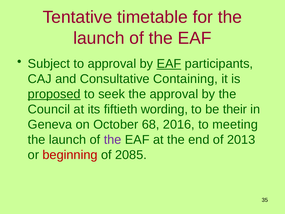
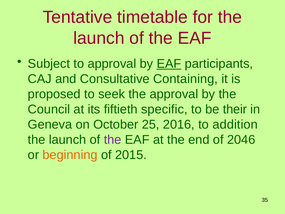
proposed underline: present -> none
wording: wording -> specific
68: 68 -> 25
meeting: meeting -> addition
2013: 2013 -> 2046
beginning colour: red -> orange
2085: 2085 -> 2015
